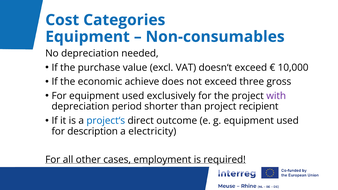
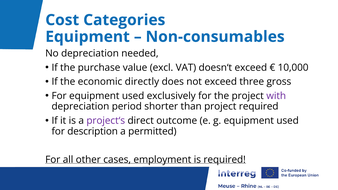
achieve: achieve -> directly
project recipient: recipient -> required
project‘s colour: blue -> purple
electricity: electricity -> permitted
